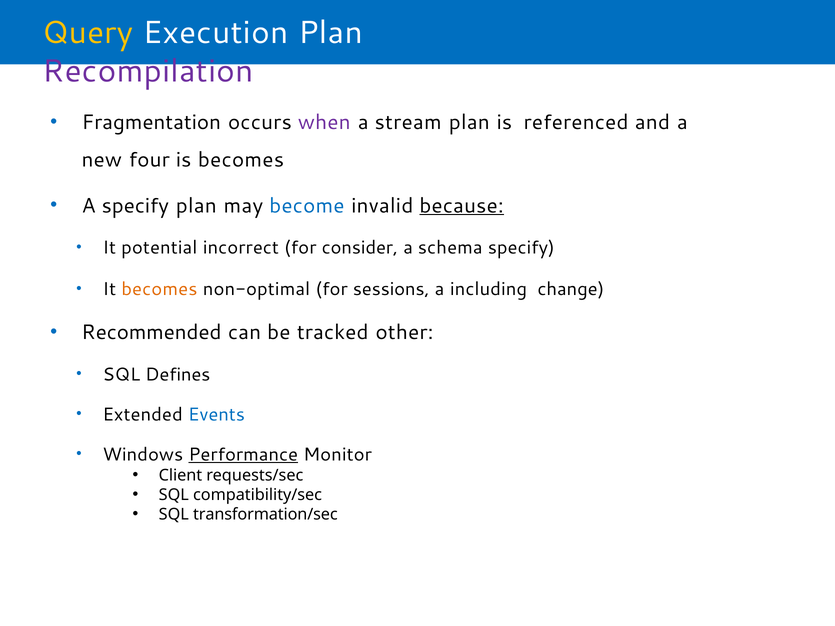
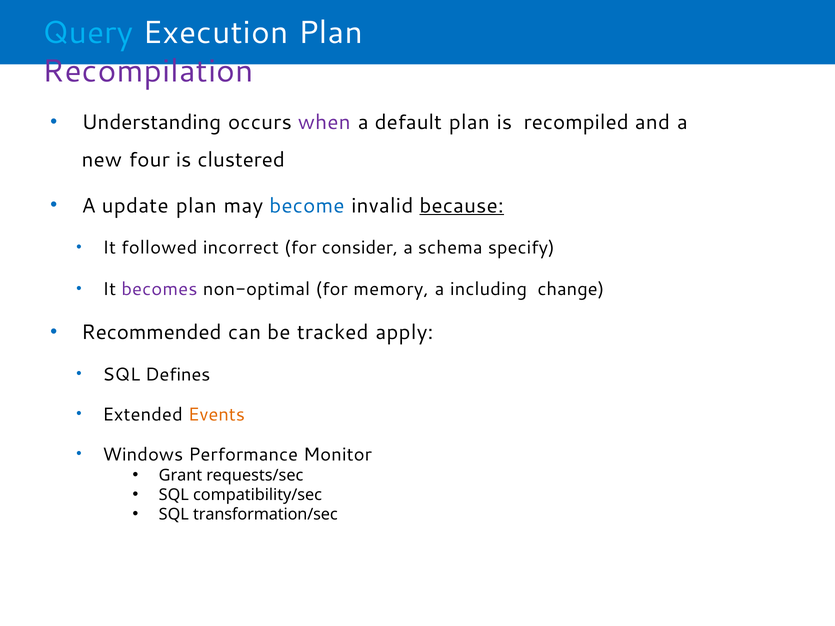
Query colour: yellow -> light blue
Fragmentation: Fragmentation -> Understanding
stream: stream -> default
referenced: referenced -> recompiled
is becomes: becomes -> clustered
A specify: specify -> update
potential: potential -> followed
becomes at (159, 289) colour: orange -> purple
sessions: sessions -> memory
other: other -> apply
Events colour: blue -> orange
Performance underline: present -> none
Client: Client -> Grant
